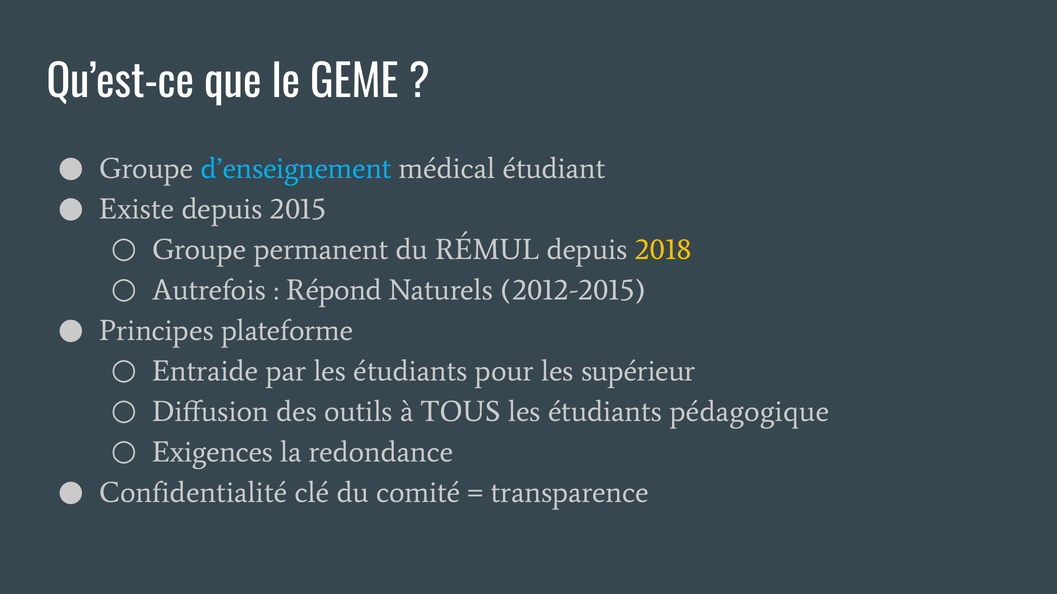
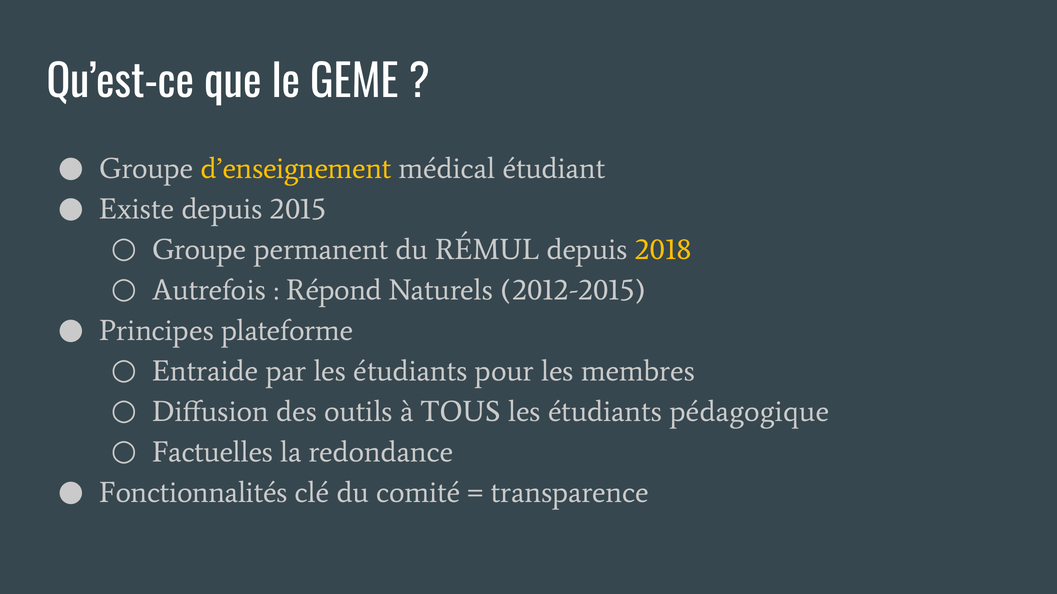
d’enseignement colour: light blue -> yellow
supérieur: supérieur -> membres
Exigences: Exigences -> Factuelles
Confidentialité: Confidentialité -> Fonctionnalités
